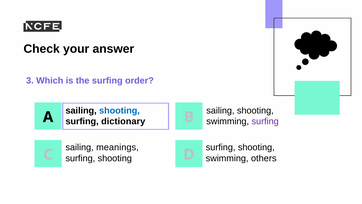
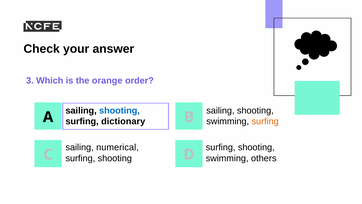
the surfing: surfing -> orange
surfing at (265, 121) colour: purple -> orange
meanings: meanings -> numerical
